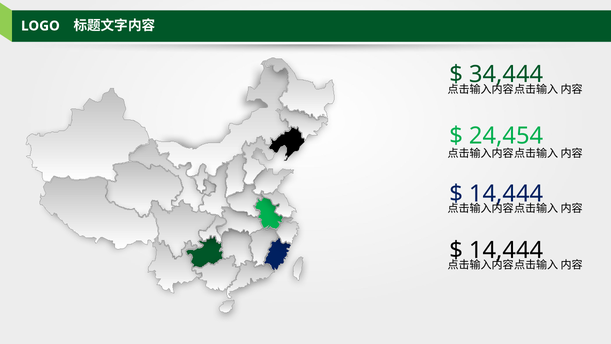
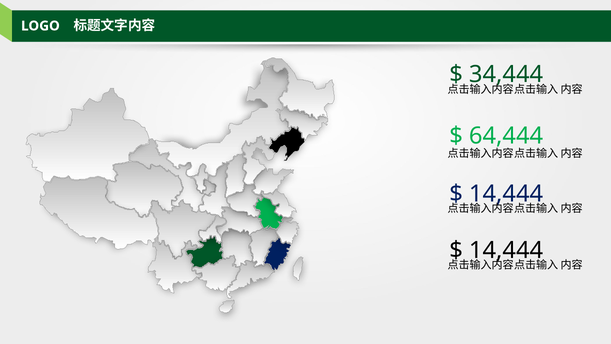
24,454: 24,454 -> 64,444
